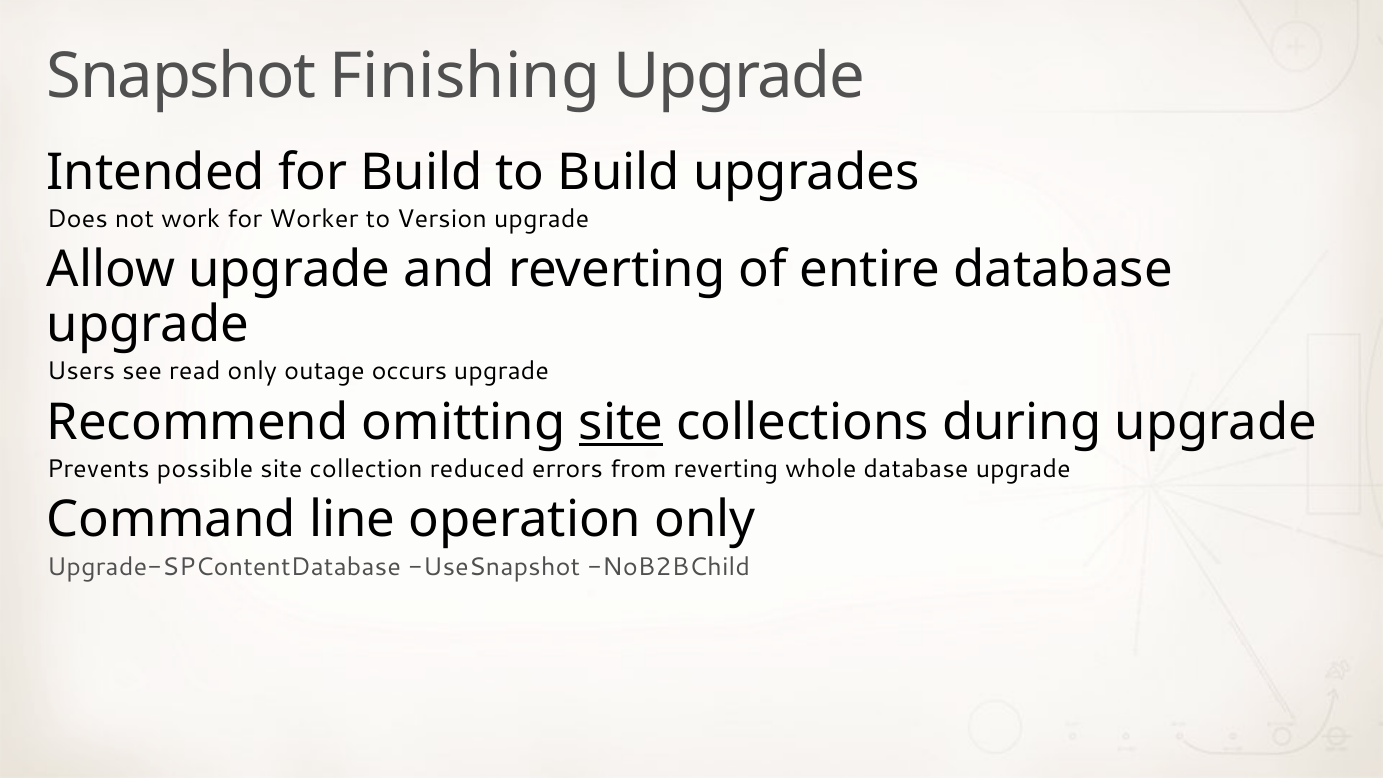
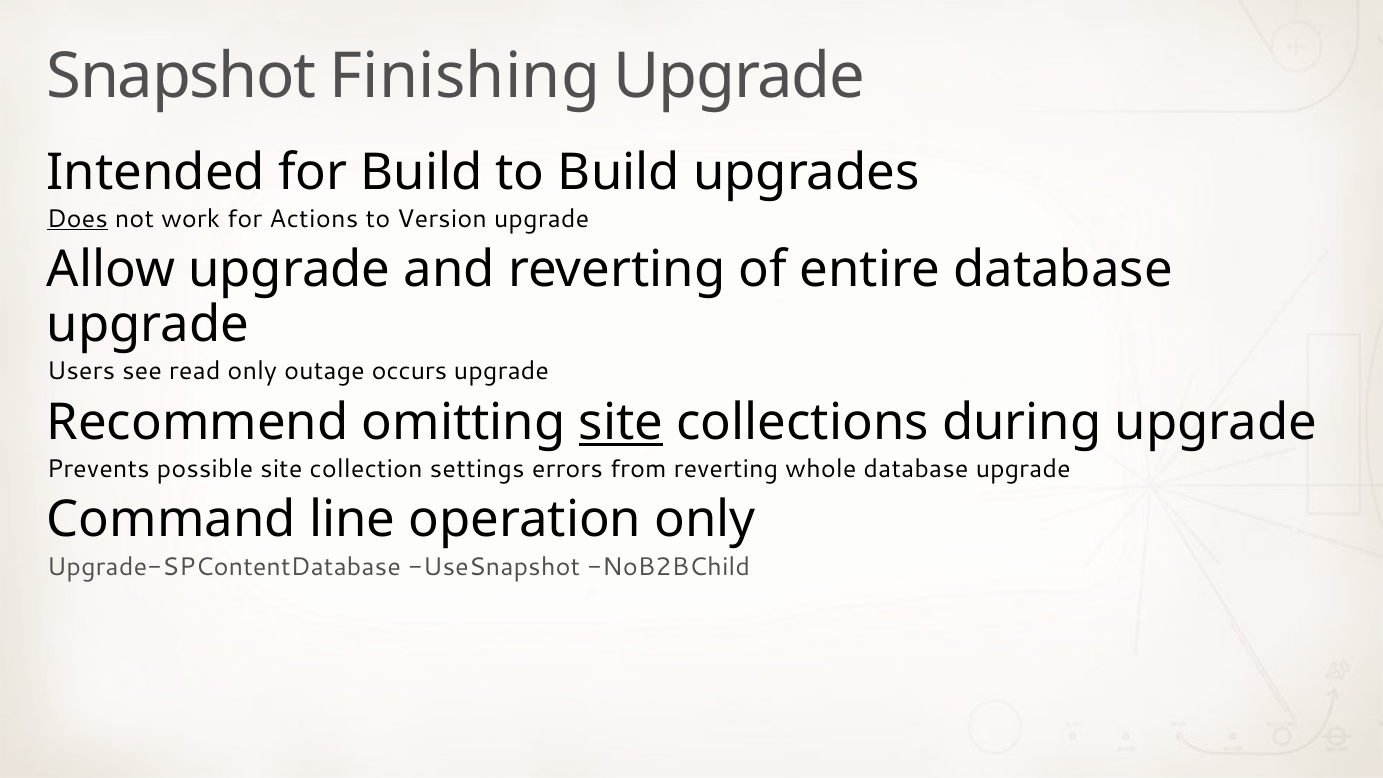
Does underline: none -> present
Worker: Worker -> Actions
reduced: reduced -> settings
